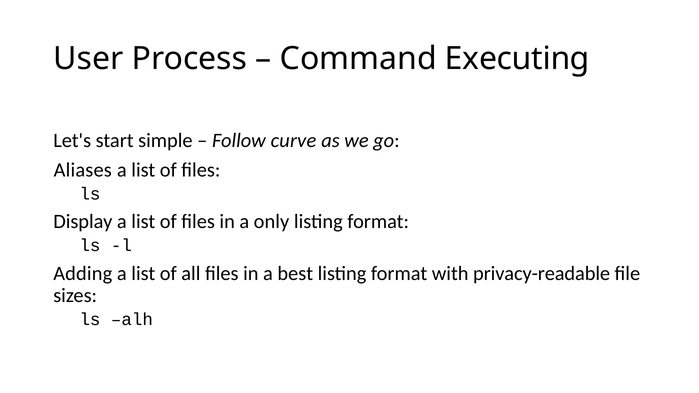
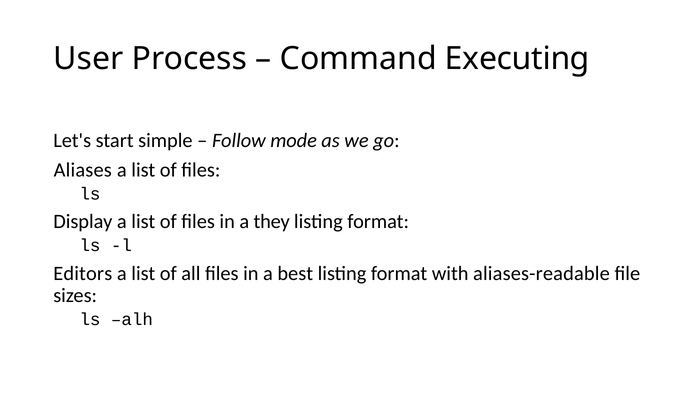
curve: curve -> mode
only: only -> they
Adding: Adding -> Editors
privacy-readable: privacy-readable -> aliases-readable
